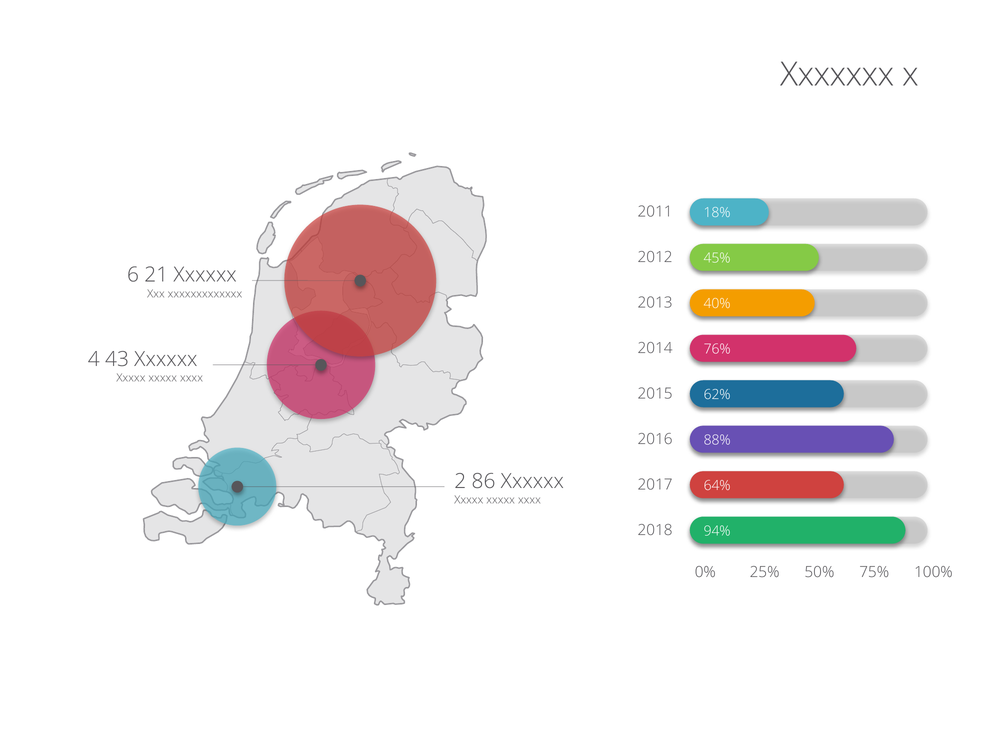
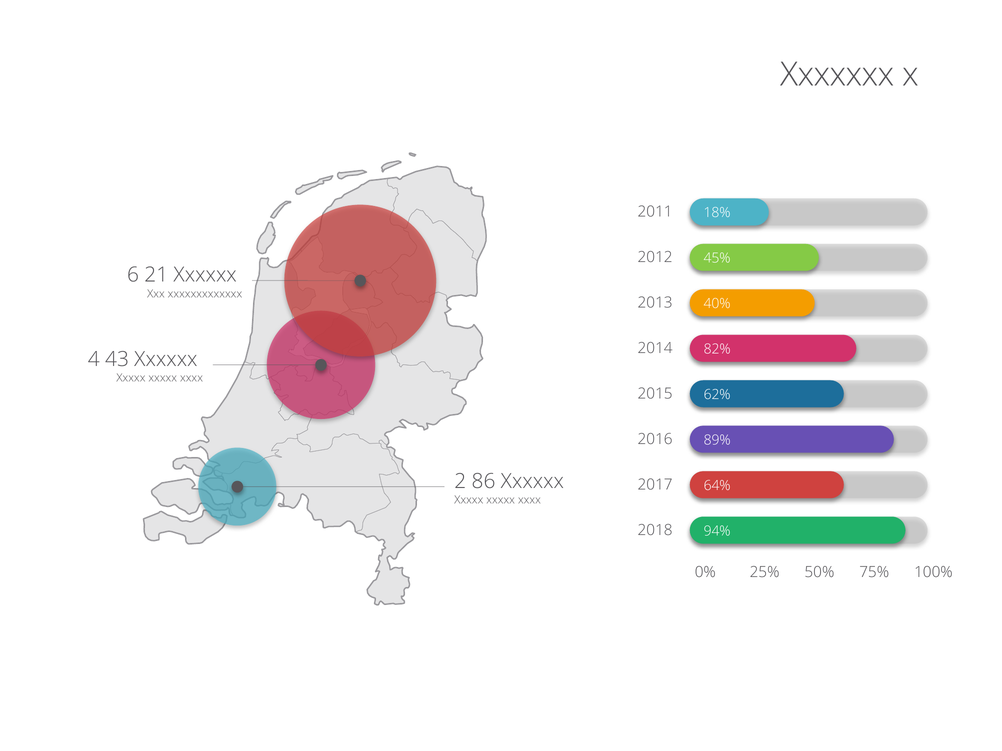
76%: 76% -> 82%
88%: 88% -> 89%
